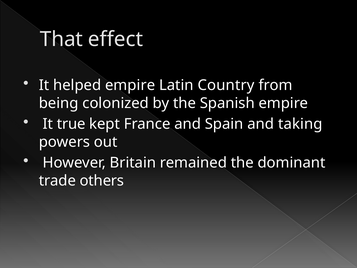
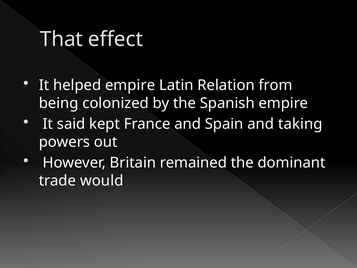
Country: Country -> Relation
true: true -> said
others: others -> would
